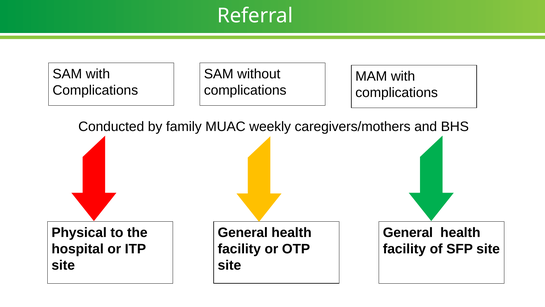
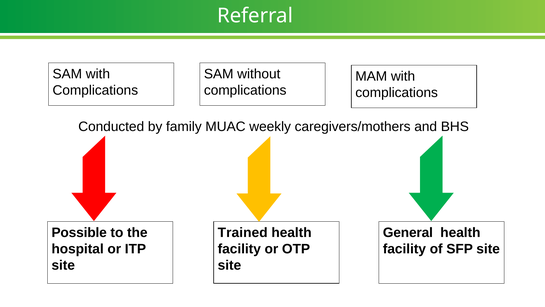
General at (243, 232): General -> Trained
Physical: Physical -> Possible
